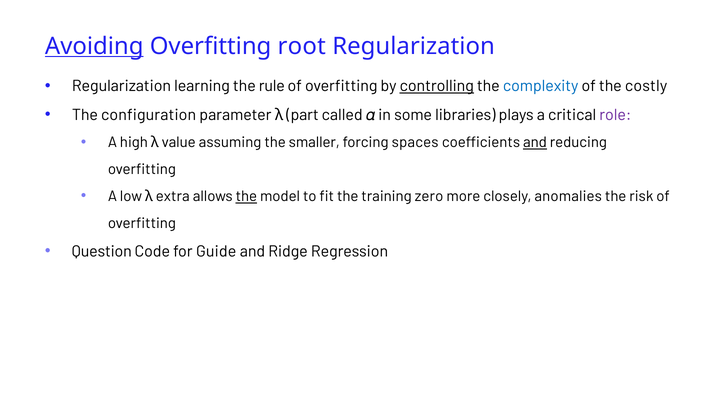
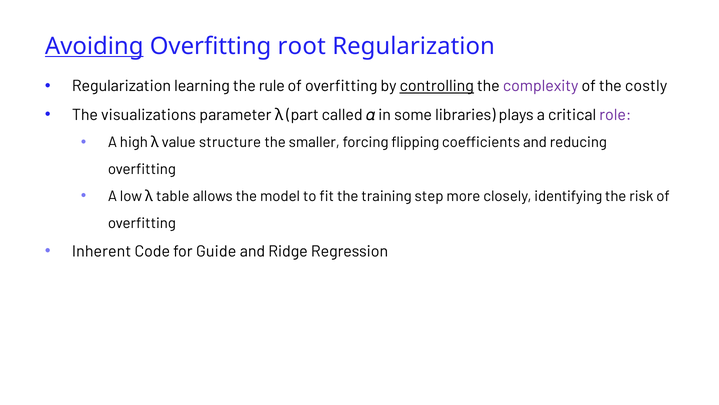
complexity colour: blue -> purple
configuration: configuration -> visualizations
assuming: assuming -> structure
spaces: spaces -> flipping
and at (535, 142) underline: present -> none
extra: extra -> table
the at (246, 196) underline: present -> none
zero: zero -> step
anomalies: anomalies -> identifying
Question: Question -> Inherent
